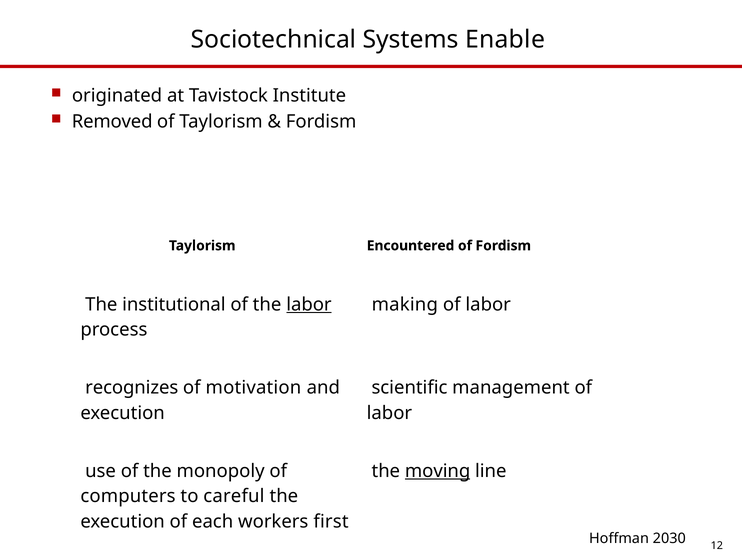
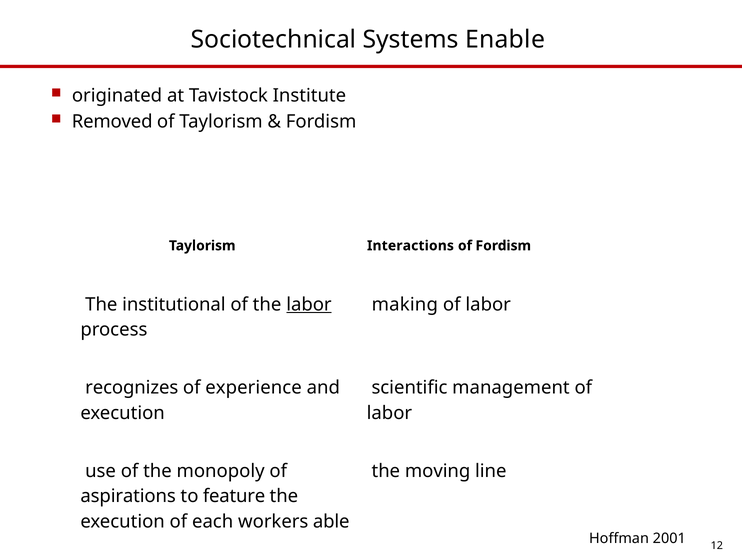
Encountered: Encountered -> Interactions
motivation: motivation -> experience
moving underline: present -> none
computers: computers -> aspirations
careful: careful -> feature
first: first -> able
2030: 2030 -> 2001
